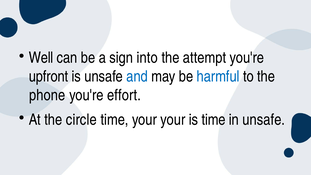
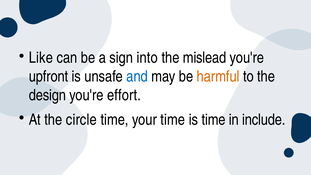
Well: Well -> Like
attempt: attempt -> mislead
harmful colour: blue -> orange
phone: phone -> design
your your: your -> time
in unsafe: unsafe -> include
